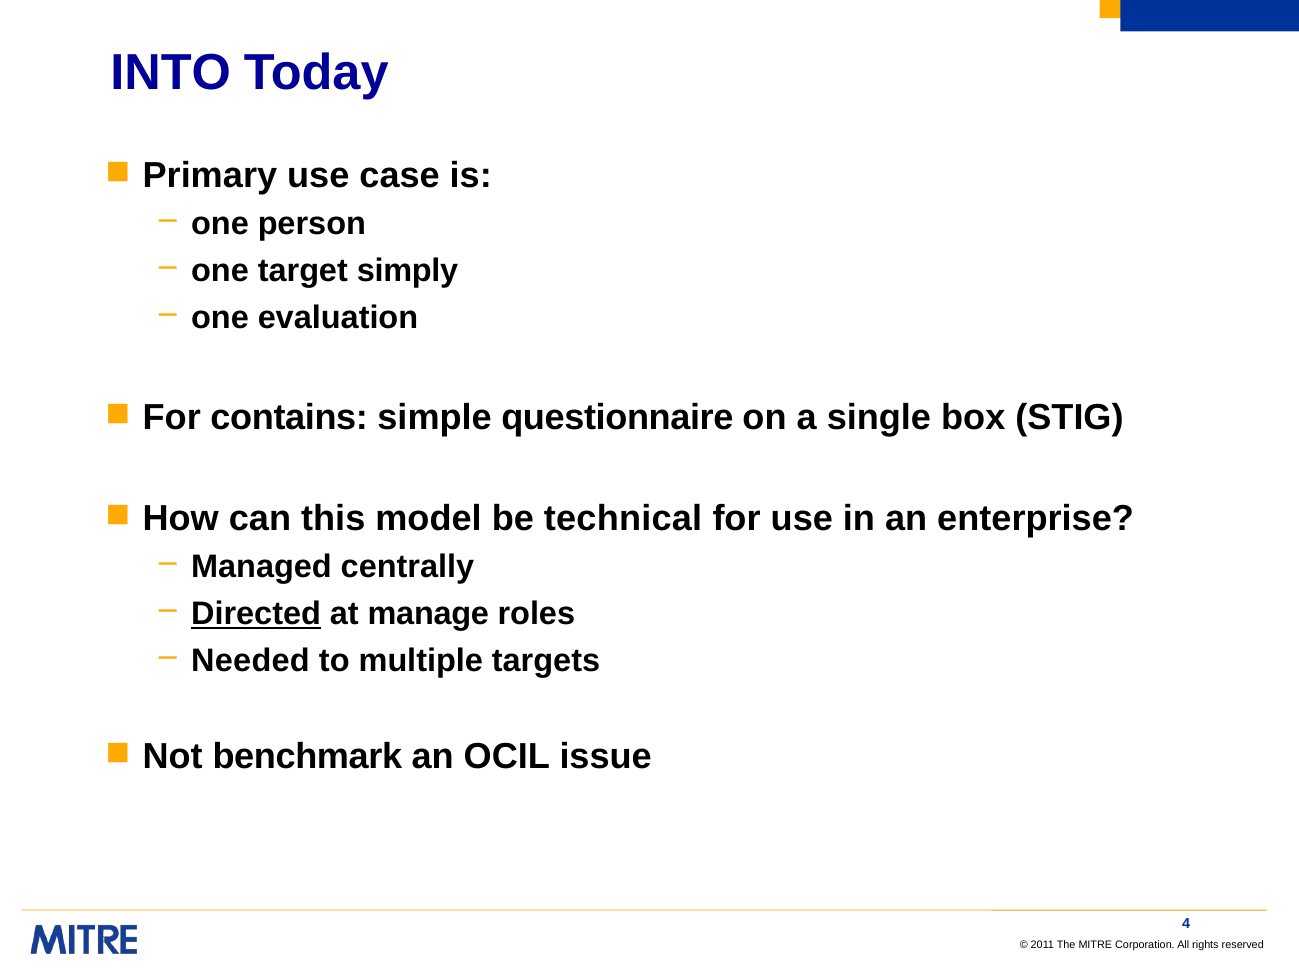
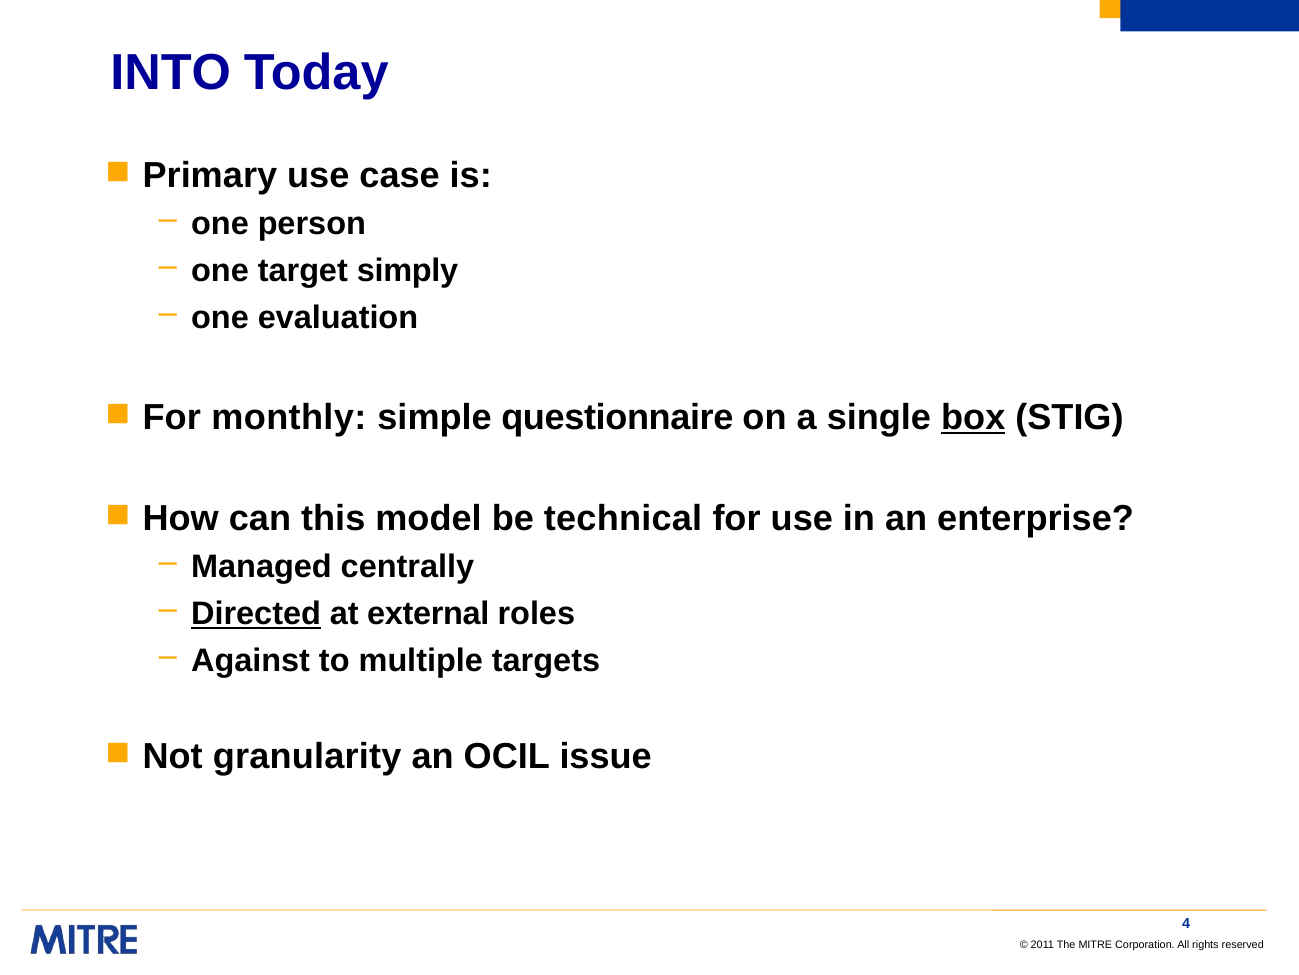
contains: contains -> monthly
box underline: none -> present
manage: manage -> external
Needed: Needed -> Against
benchmark: benchmark -> granularity
